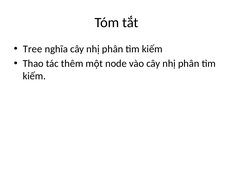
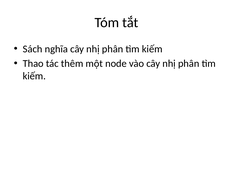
Tree: Tree -> Sách
